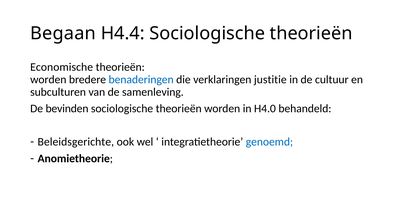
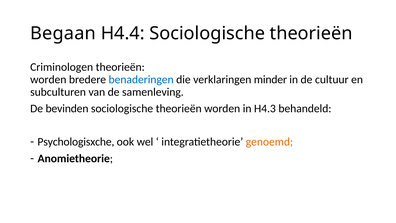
Economische: Economische -> Criminologen
justitie: justitie -> minder
H4.0: H4.0 -> H4.3
Beleidsgerichte: Beleidsgerichte -> Psychologisxche
genoemd colour: blue -> orange
